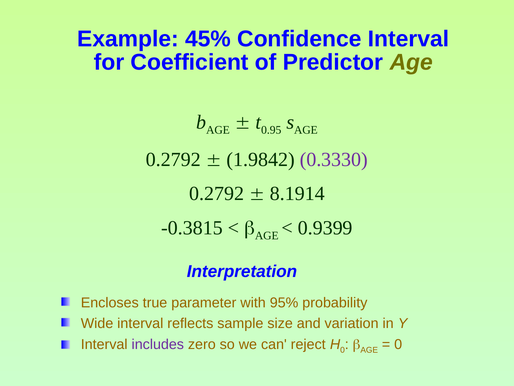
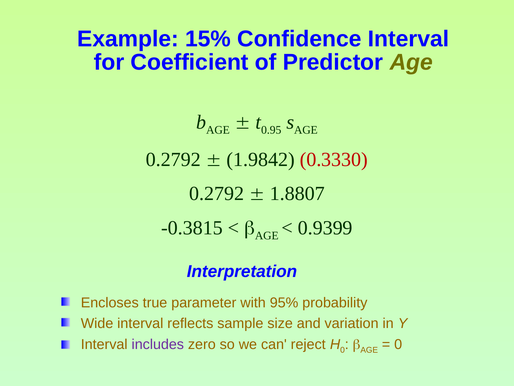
45%: 45% -> 15%
0.3330 colour: purple -> red
8.1914: 8.1914 -> 1.8807
